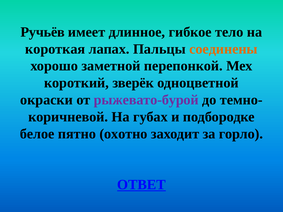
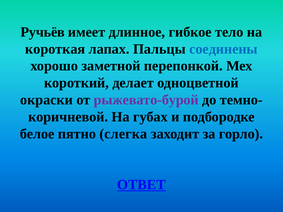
соединены colour: orange -> blue
зверёк: зверёк -> делает
охотно: охотно -> слегка
